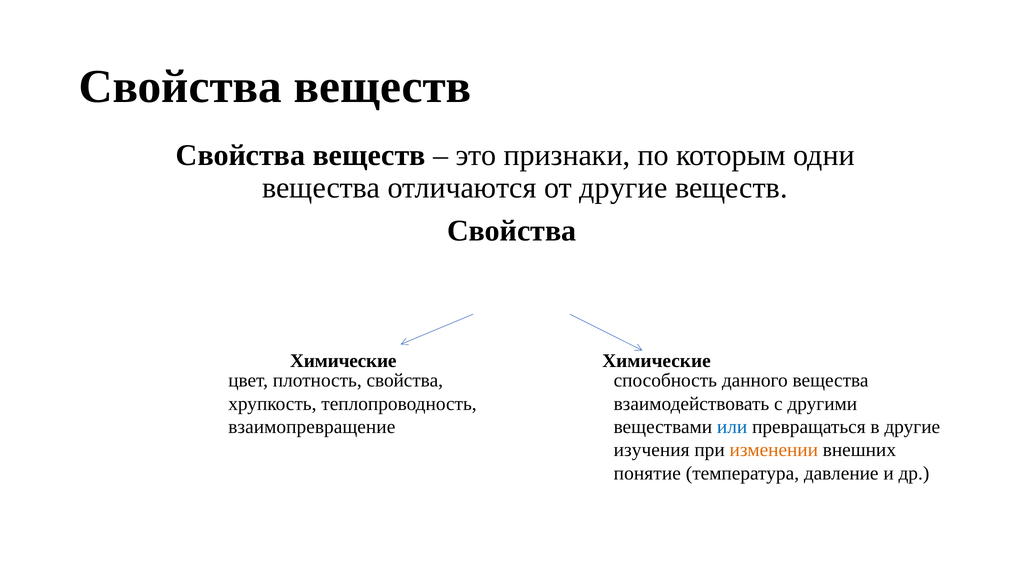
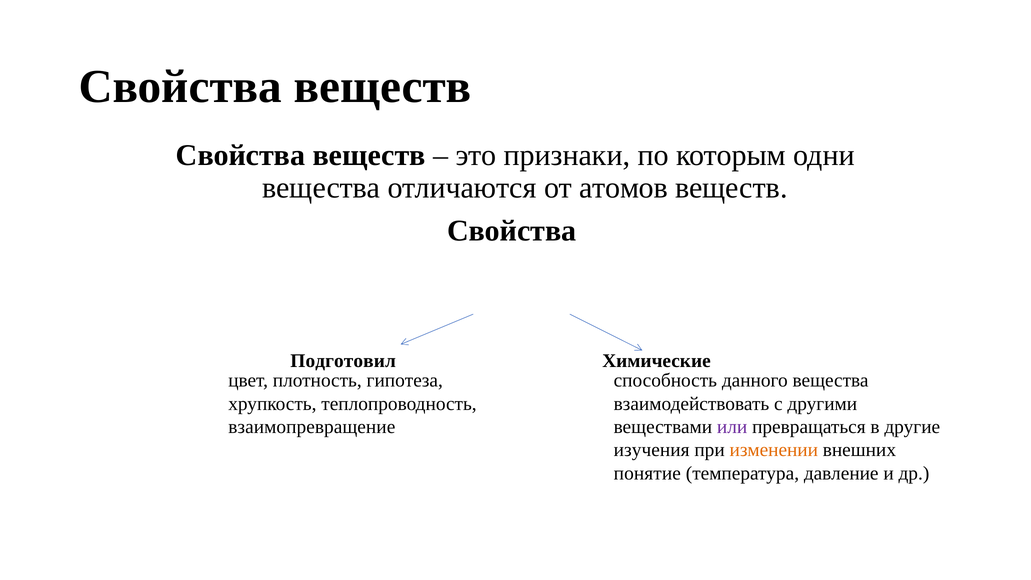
от другие: другие -> атомов
Химические at (343, 361): Химические -> Подготовил
плотность свойства: свойства -> гипотеза
или colour: blue -> purple
